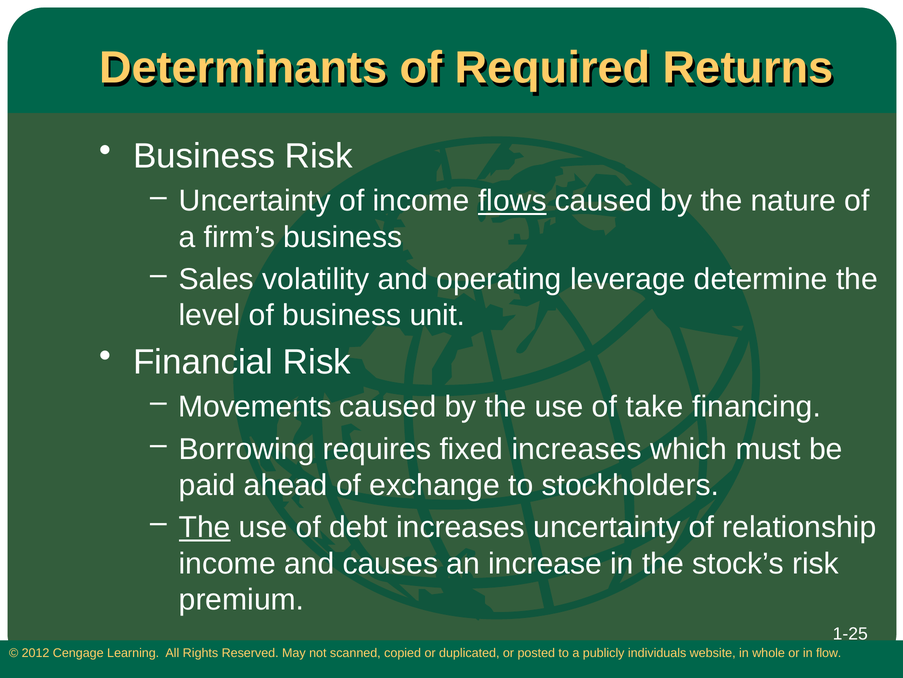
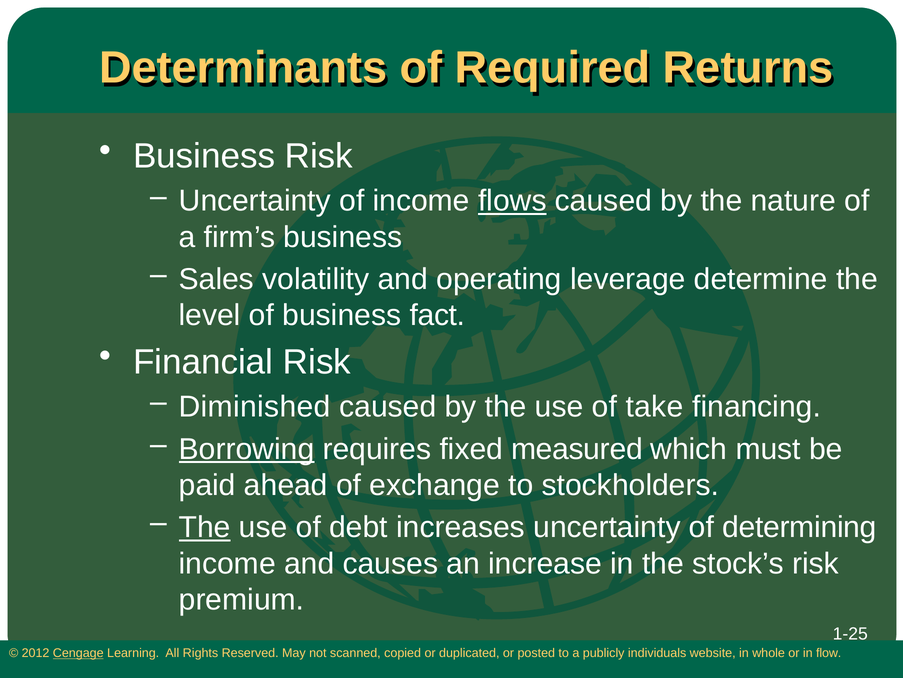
unit: unit -> fact
Movements: Movements -> Diminished
Borrowing underline: none -> present
fixed increases: increases -> measured
relationship: relationship -> determining
Cengage underline: none -> present
